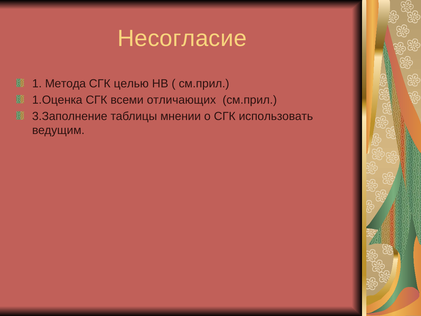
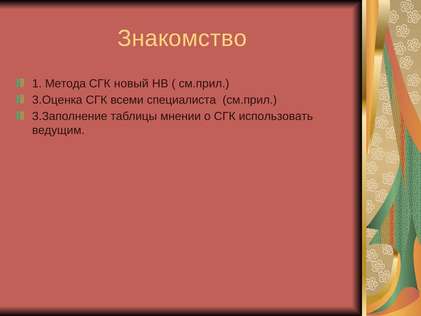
Несогласие: Несогласие -> Знакомство
целью: целью -> новый
1.Оценка: 1.Оценка -> 3.Оценка
отличающих: отличающих -> специалиста
